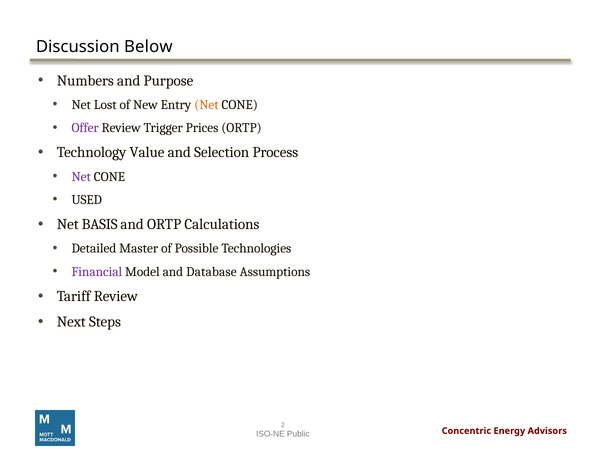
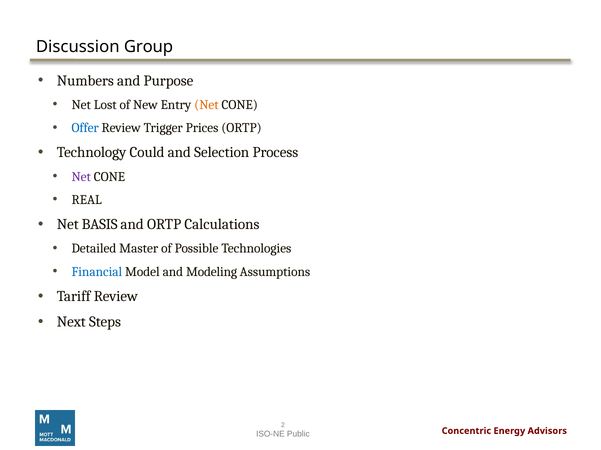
Below: Below -> Group
Offer colour: purple -> blue
Value: Value -> Could
USED: USED -> REAL
Financial colour: purple -> blue
Database: Database -> Modeling
